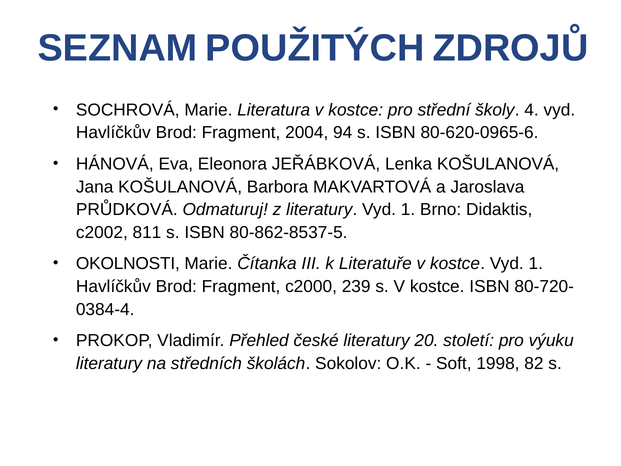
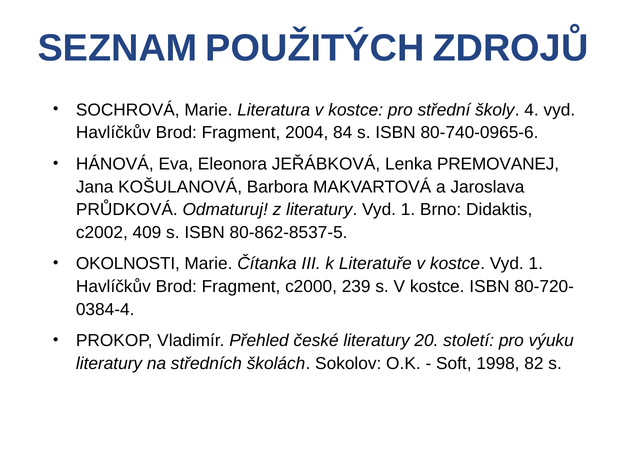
94: 94 -> 84
80-620-0965-6: 80-620-0965-6 -> 80-740-0965-6
Lenka KOŠULANOVÁ: KOŠULANOVÁ -> PREMOVANEJ
811: 811 -> 409
